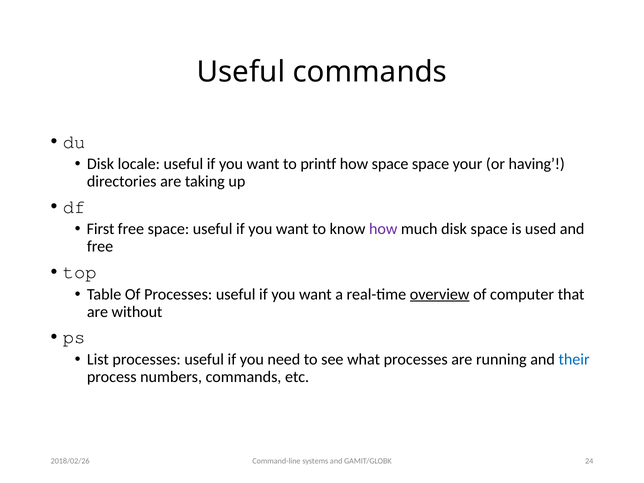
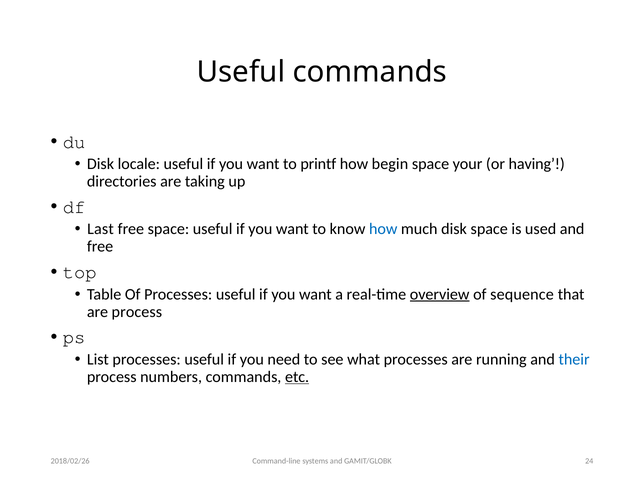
how space: space -> begin
First: First -> Last
how at (383, 229) colour: purple -> blue
computer: computer -> sequence
are without: without -> process
etc underline: none -> present
